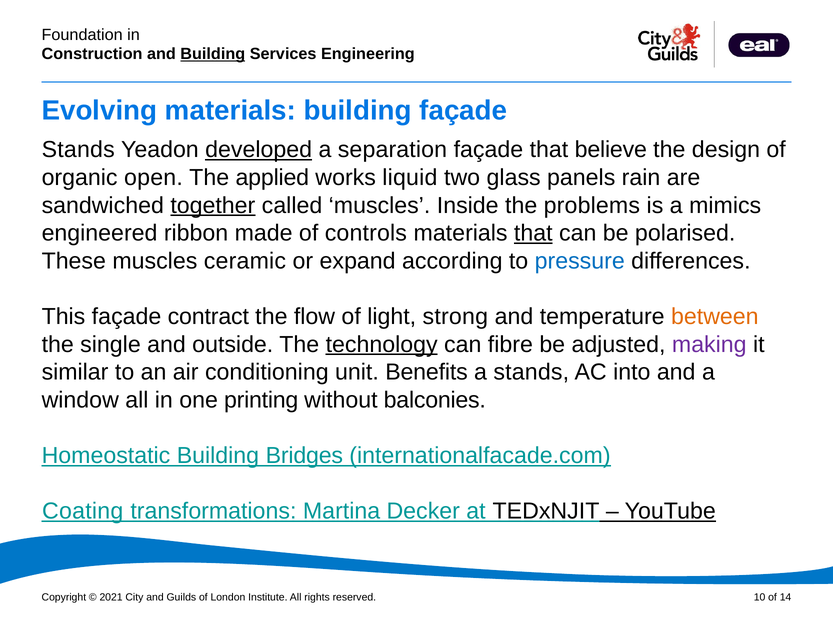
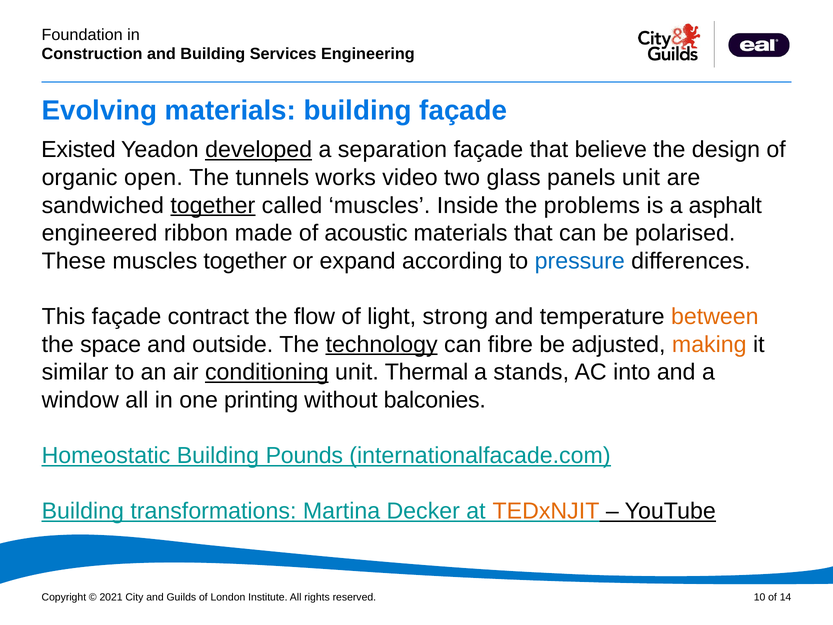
Building at (213, 54) underline: present -> none
Stands at (78, 150): Stands -> Existed
applied: applied -> tunnels
liquid: liquid -> video
panels rain: rain -> unit
mimics: mimics -> asphalt
controls: controls -> acoustic
that at (533, 233) underline: present -> none
muscles ceramic: ceramic -> together
single: single -> space
making colour: purple -> orange
conditioning underline: none -> present
Benefits: Benefits -> Thermal
Bridges: Bridges -> Pounds
Coating at (83, 511): Coating -> Building
TEDxNJIT colour: black -> orange
